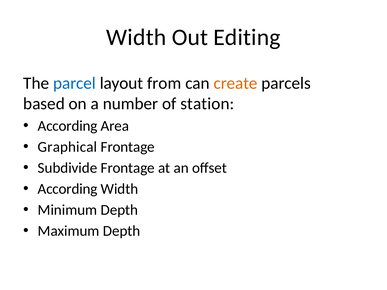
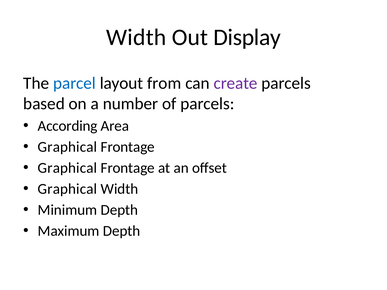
Editing: Editing -> Display
create colour: orange -> purple
of station: station -> parcels
Subdivide at (68, 168): Subdivide -> Graphical
According at (68, 189): According -> Graphical
